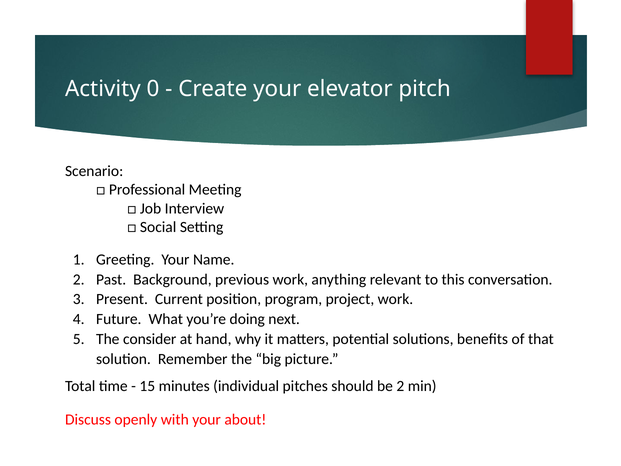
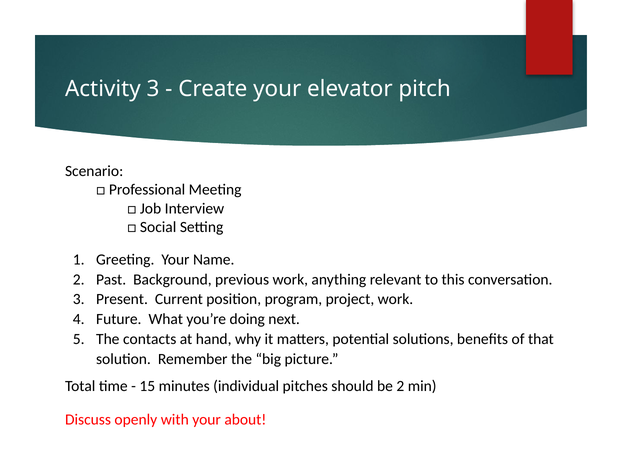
Activity 0: 0 -> 3
consider: consider -> contacts
